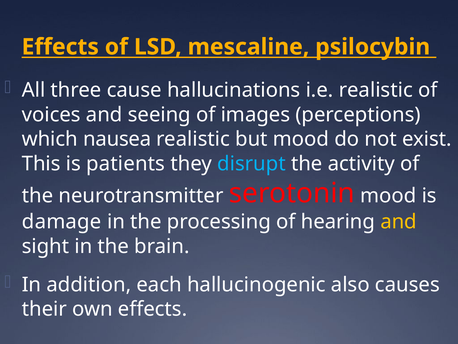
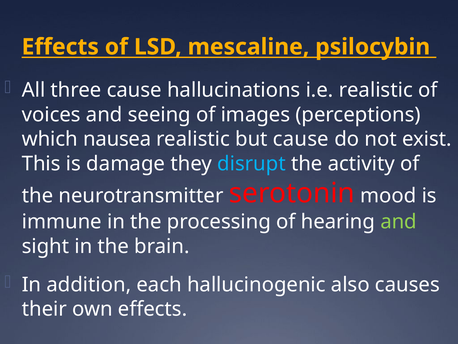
but mood: mood -> cause
patients: patients -> damage
damage: damage -> immune
and at (399, 221) colour: yellow -> light green
